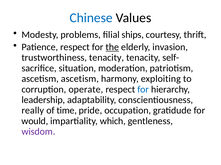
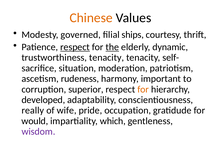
Chinese colour: blue -> orange
problems: problems -> governed
respect at (75, 47) underline: none -> present
invasion: invasion -> dynamic
ascetism ascetism: ascetism -> rudeness
exploiting: exploiting -> important
operate: operate -> superior
for at (143, 90) colour: blue -> orange
leadership: leadership -> developed
time: time -> wife
